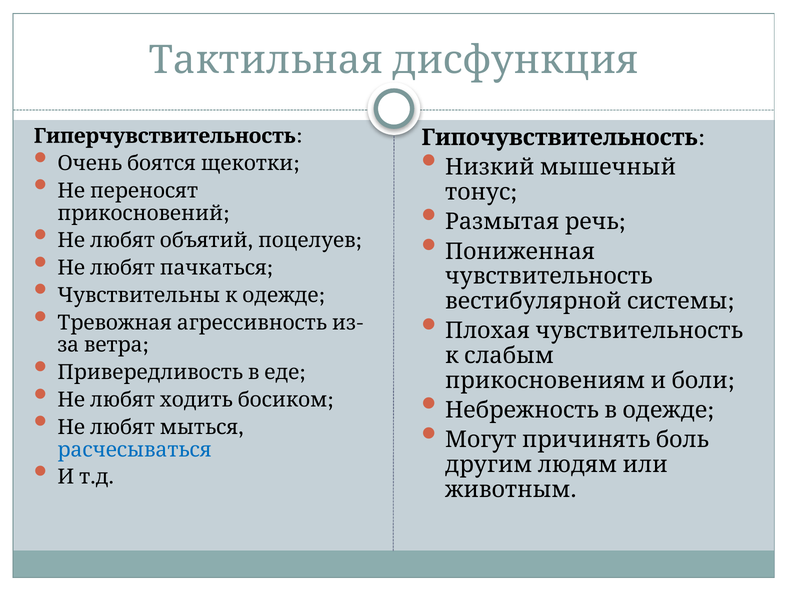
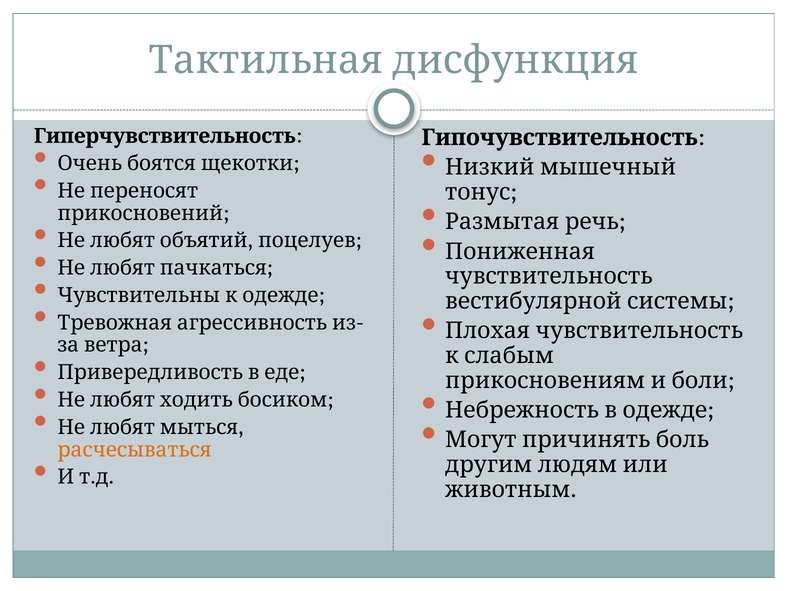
расчесываться colour: blue -> orange
